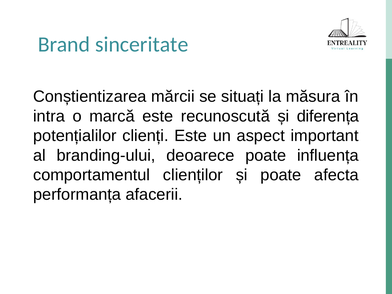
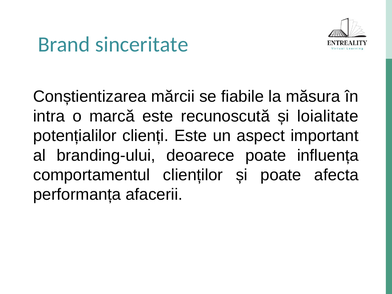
situați: situați -> fiabile
diferența: diferența -> loialitate
